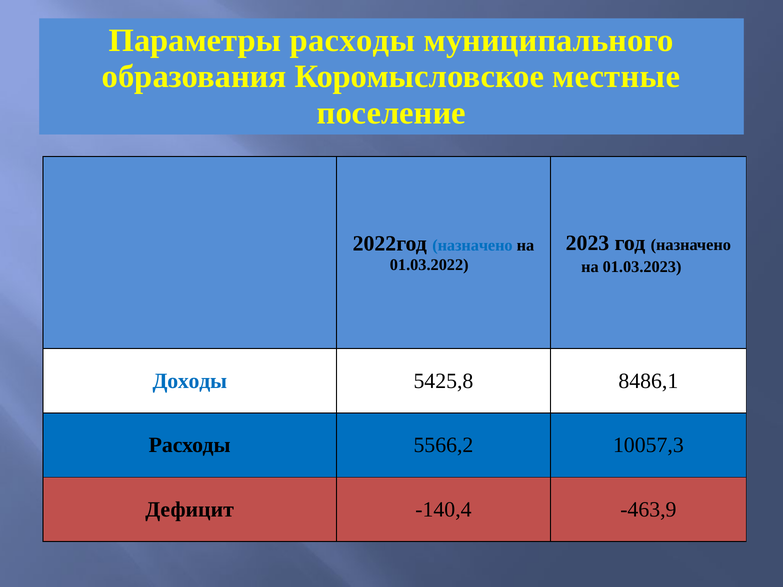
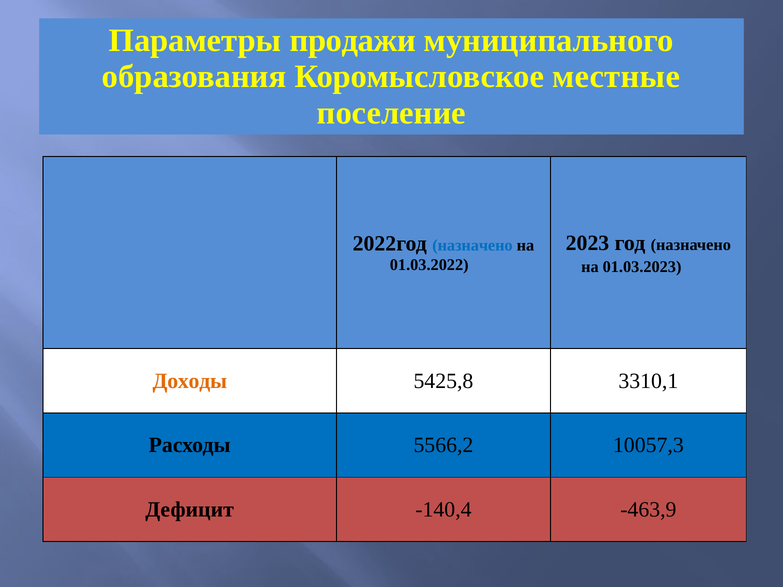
Параметры расходы: расходы -> продажи
Доходы colour: blue -> orange
8486,1: 8486,1 -> 3310,1
